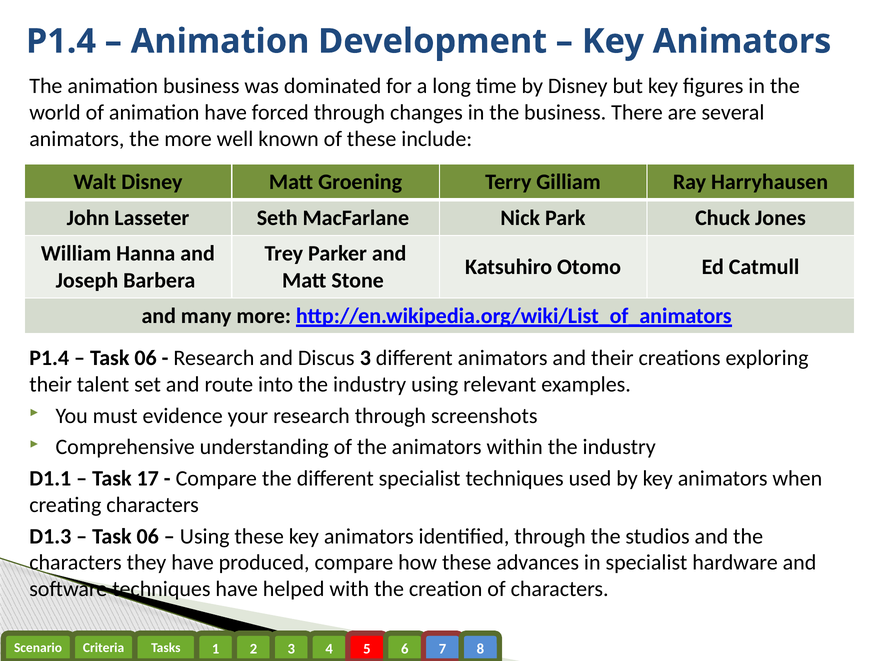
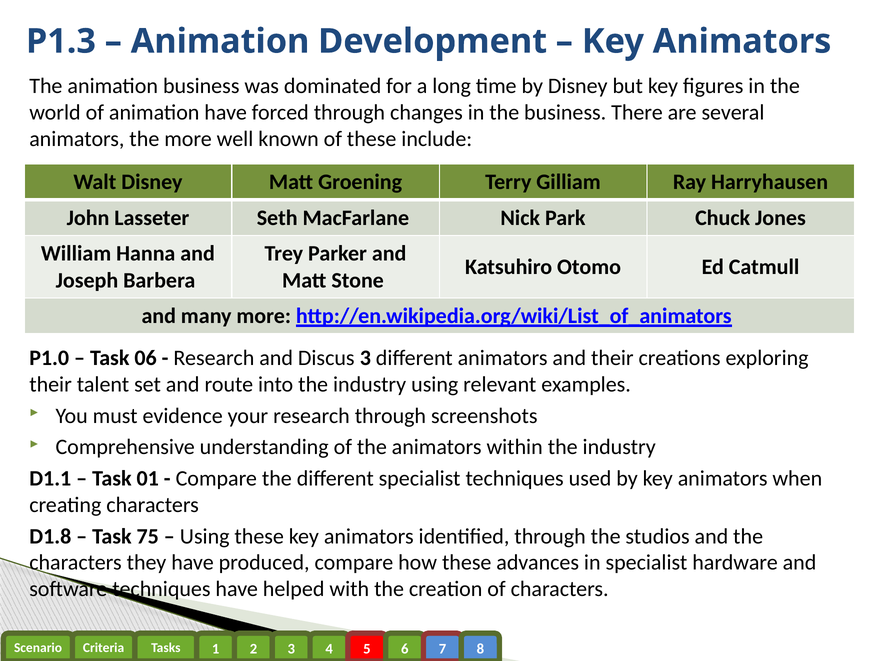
P1.4 at (61, 41): P1.4 -> P1.3
P1.4 at (49, 358): P1.4 -> P1.0
17: 17 -> 01
D1.3: D1.3 -> D1.8
06 at (148, 536): 06 -> 75
